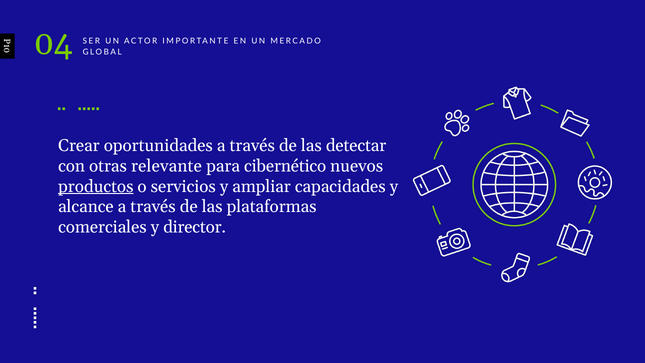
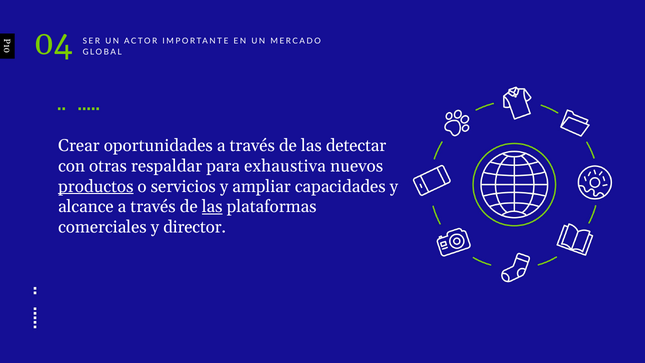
relevante: relevante -> respaldar
cibernético: cibernético -> exhaustiva
las at (212, 207) underline: none -> present
